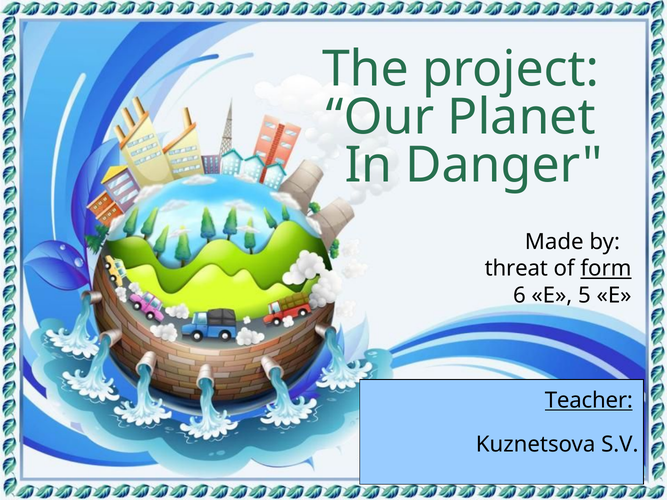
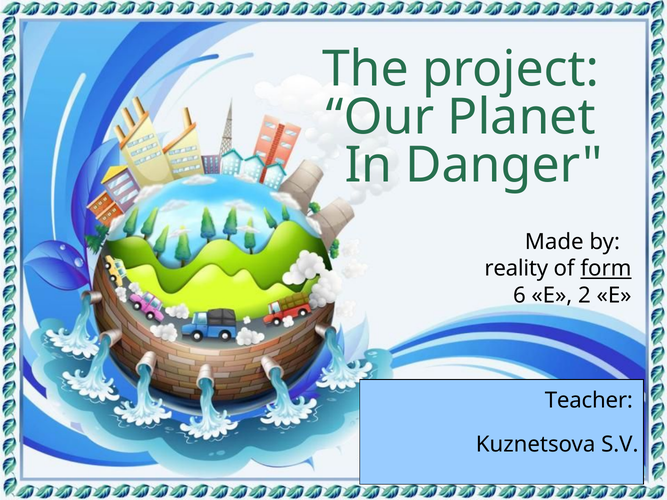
threat: threat -> reality
5: 5 -> 2
Teacher underline: present -> none
